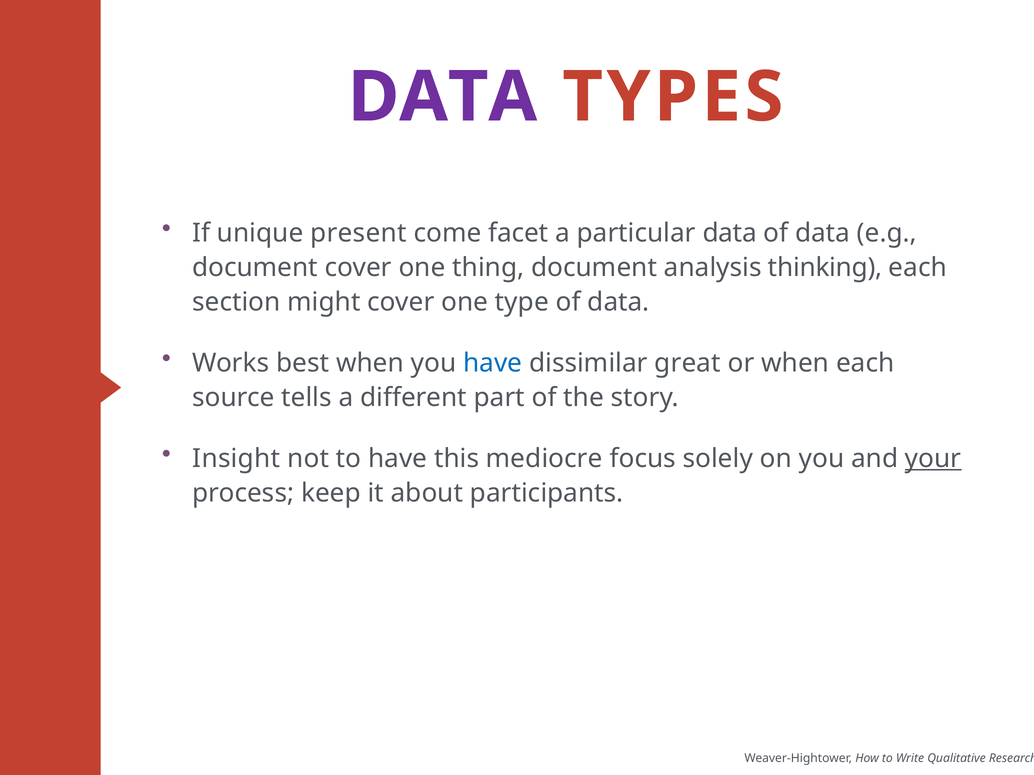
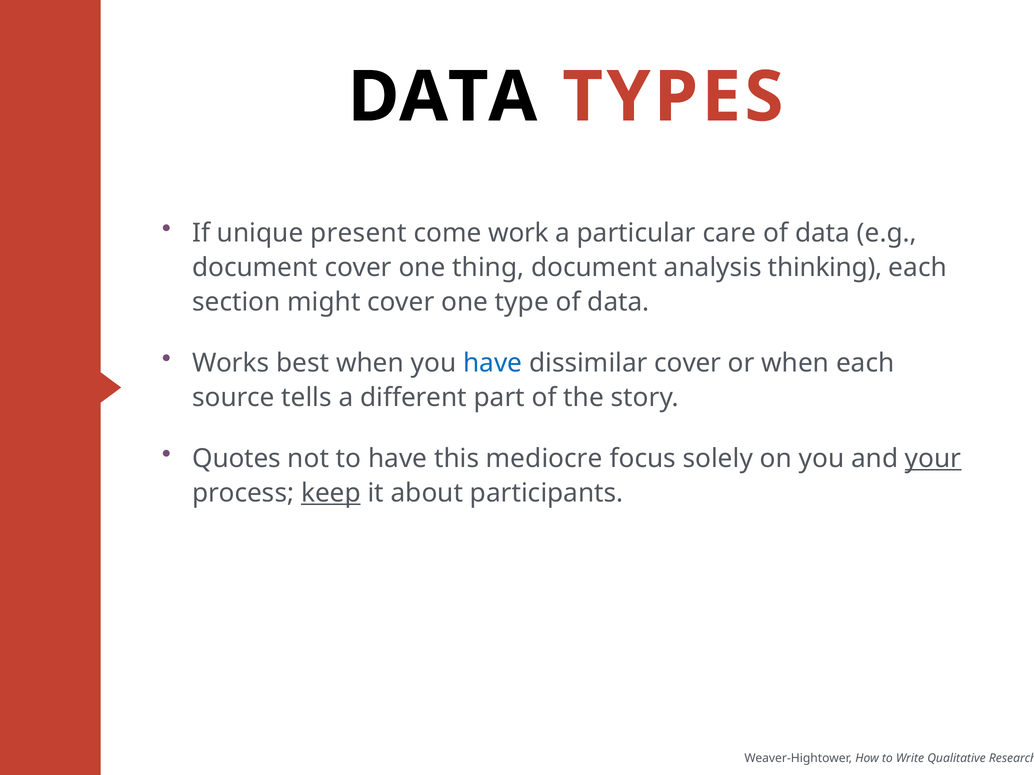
DATA at (442, 97) colour: purple -> black
facet: facet -> work
particular data: data -> care
dissimilar great: great -> cover
Insight: Insight -> Quotes
keep underline: none -> present
